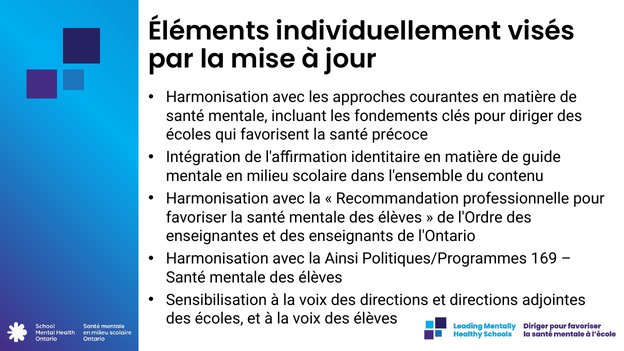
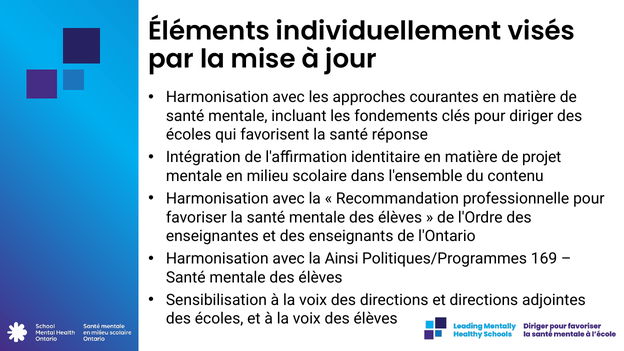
précoce: précoce -> réponse
guide: guide -> projet
